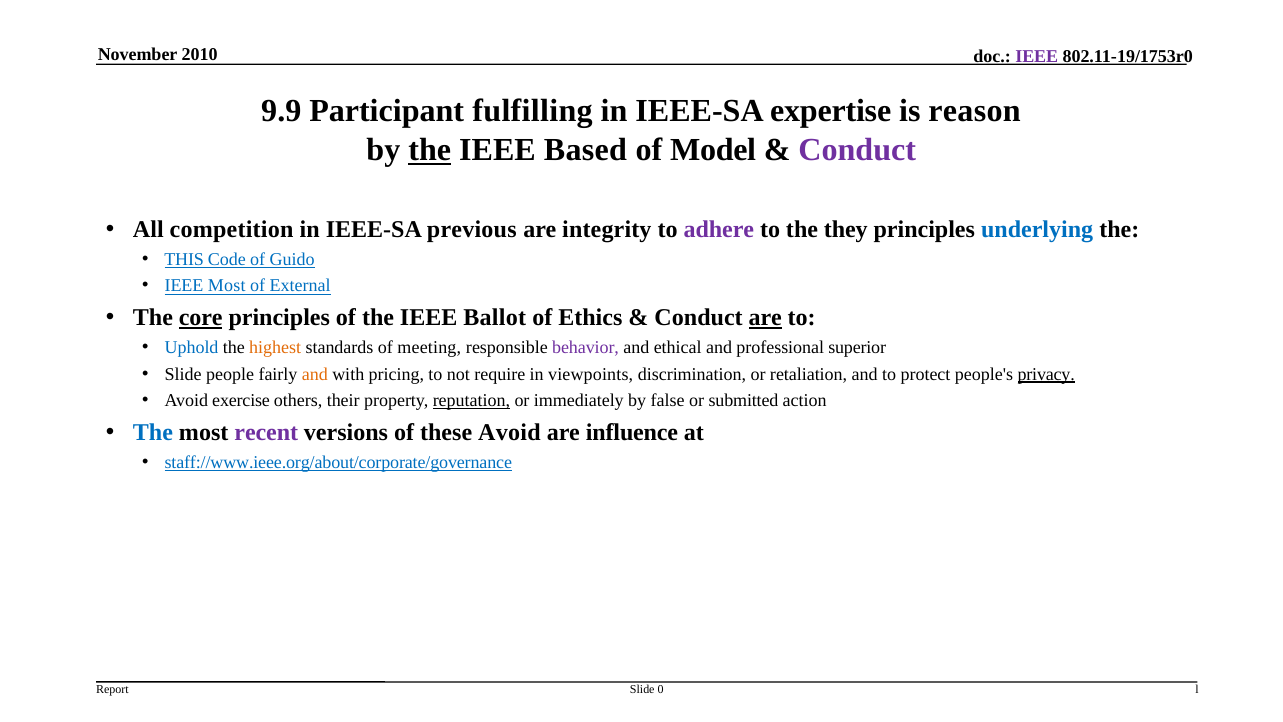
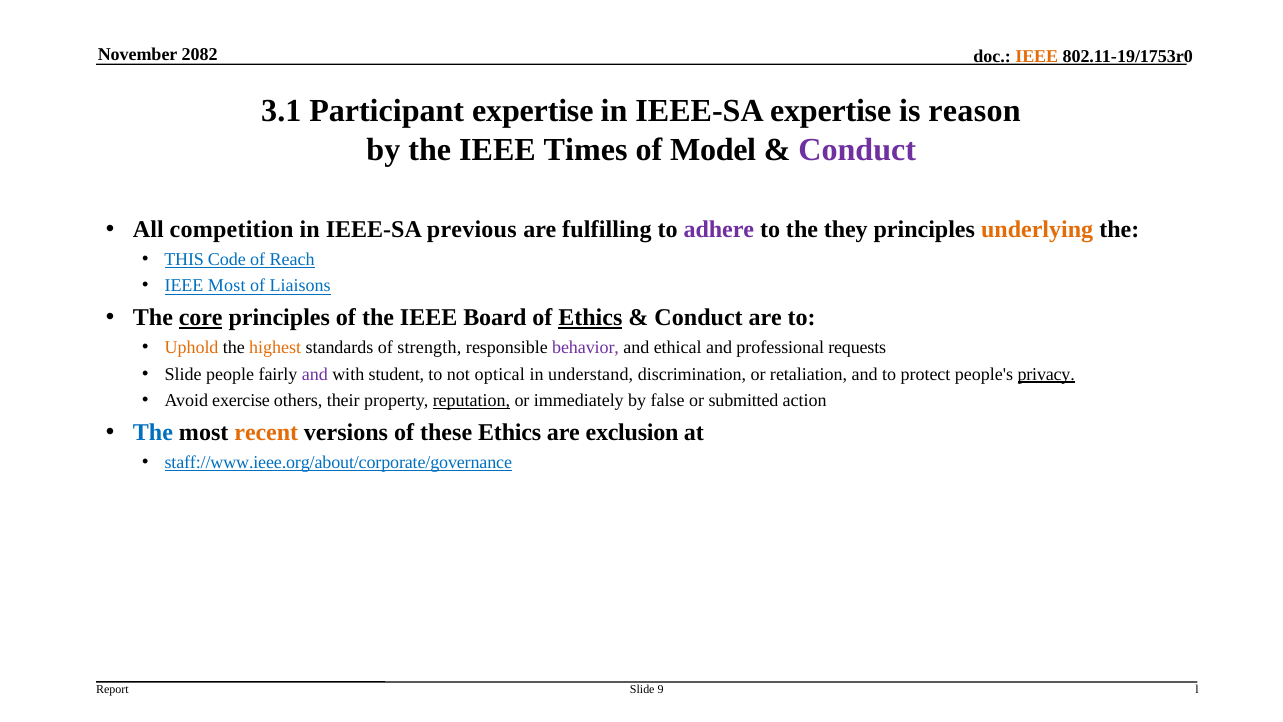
2010: 2010 -> 2082
IEEE at (1037, 57) colour: purple -> orange
9.9: 9.9 -> 3.1
Participant fulfilling: fulfilling -> expertise
the at (430, 150) underline: present -> none
Based: Based -> Times
integrity: integrity -> fulfilling
underlying colour: blue -> orange
Guido: Guido -> Reach
External: External -> Liaisons
Ballot: Ballot -> Board
Ethics at (590, 318) underline: none -> present
are at (765, 318) underline: present -> none
Uphold colour: blue -> orange
meeting: meeting -> strength
superior: superior -> requests
and at (315, 374) colour: orange -> purple
pricing: pricing -> student
require: require -> optical
viewpoints: viewpoints -> understand
recent colour: purple -> orange
these Avoid: Avoid -> Ethics
influence: influence -> exclusion
0: 0 -> 9
